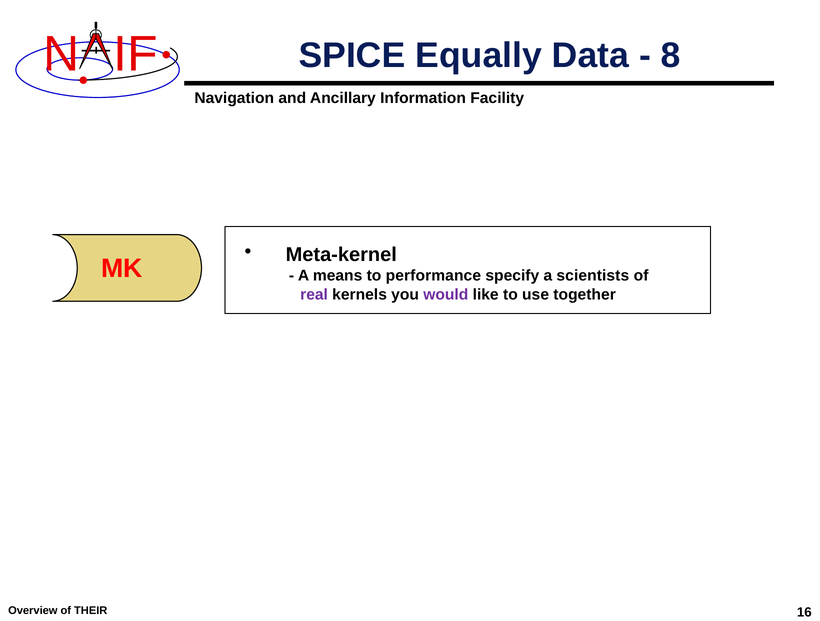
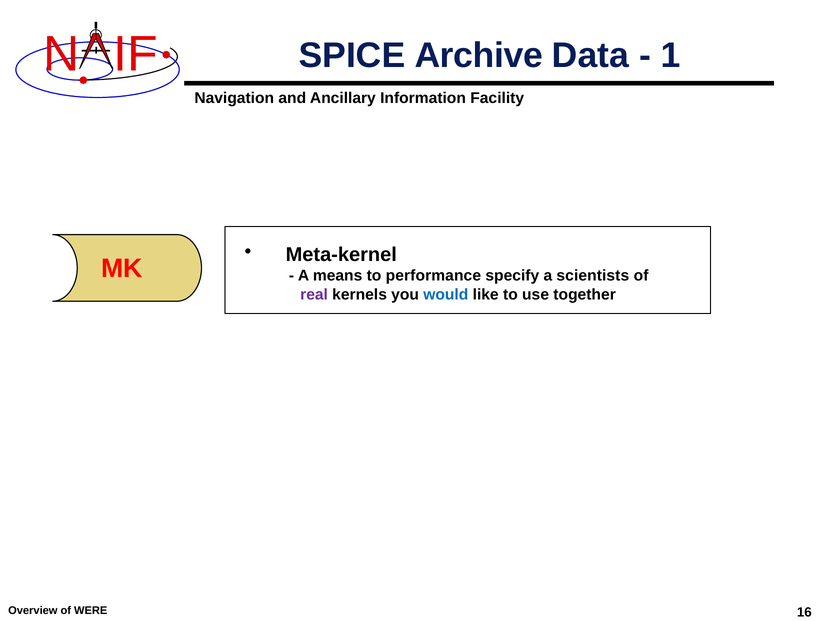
Equally: Equally -> Archive
8: 8 -> 1
would colour: purple -> blue
THEIR: THEIR -> WERE
